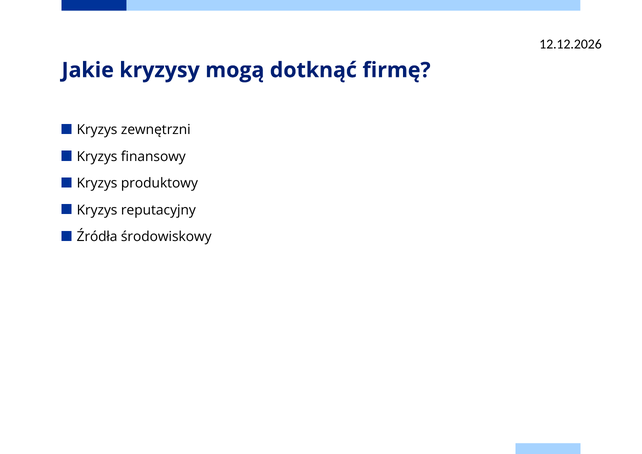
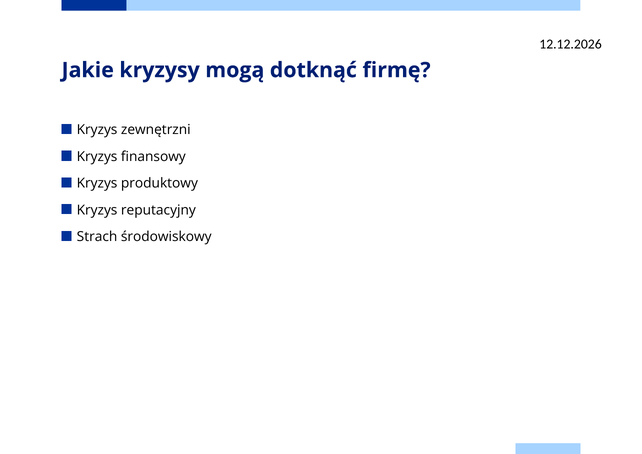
Źródła: Źródła -> Strach
